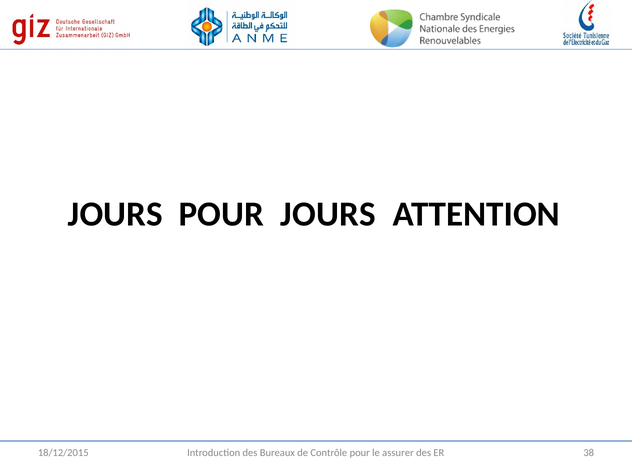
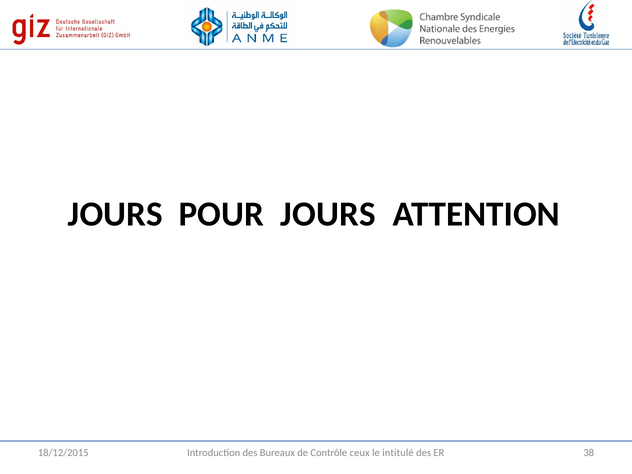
Contrôle pour: pour -> ceux
assurer: assurer -> intitulé
